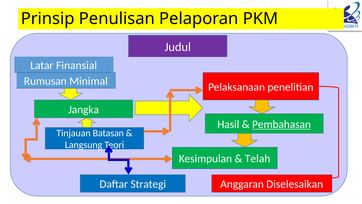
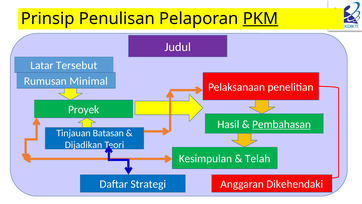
PKM underline: none -> present
Finansial: Finansial -> Tersebut
Jangka: Jangka -> Proyek
Langsung: Langsung -> Dijadikan
Diselesaikan: Diselesaikan -> Dikehendaki
